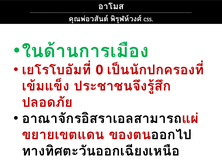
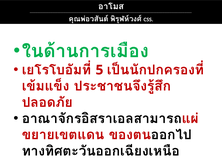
0: 0 -> 5
